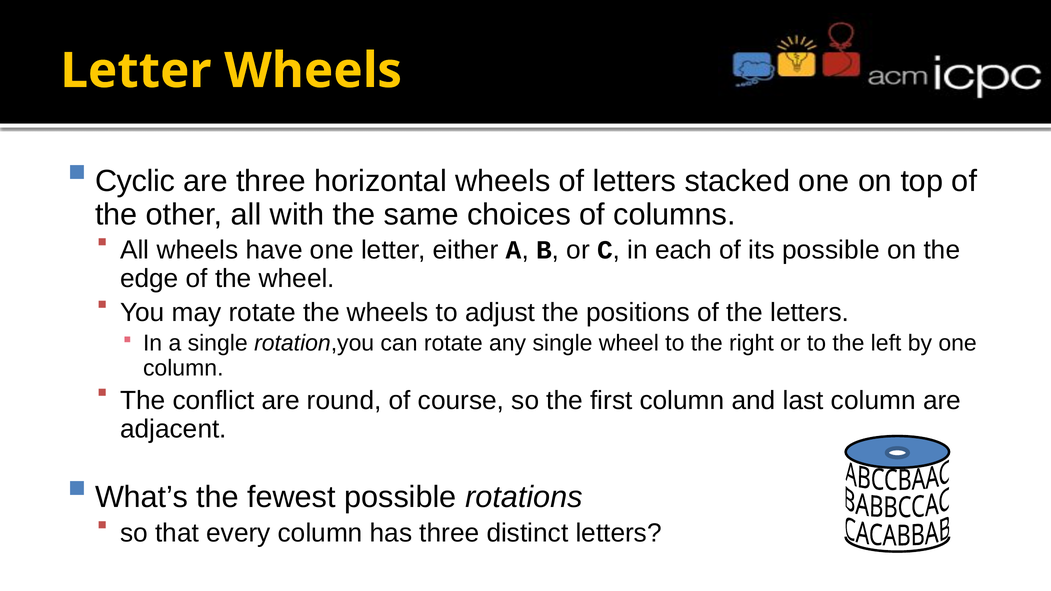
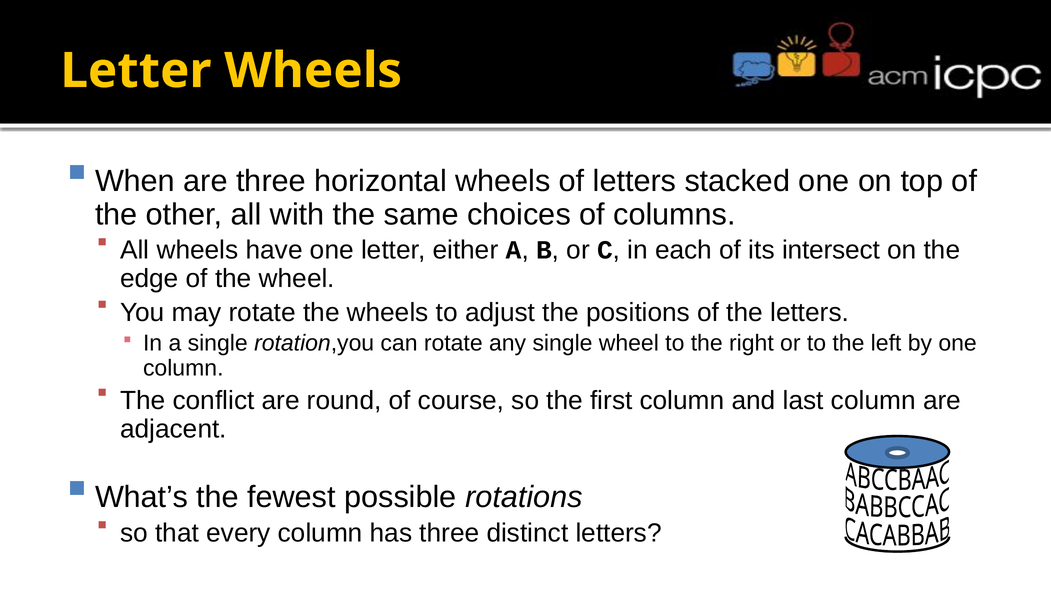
Cyclic: Cyclic -> When
its possible: possible -> intersect
